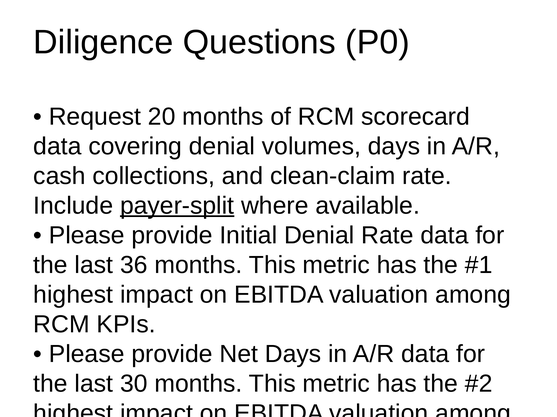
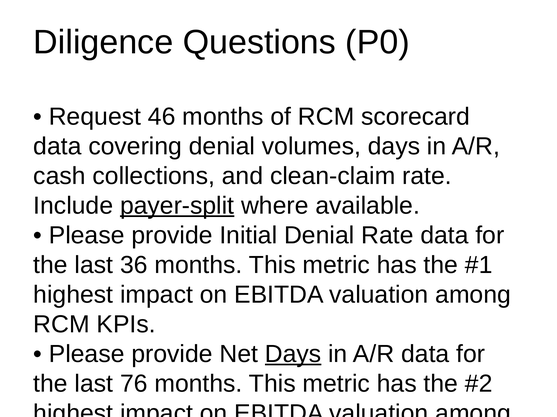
20: 20 -> 46
Days at (293, 355) underline: none -> present
30: 30 -> 76
